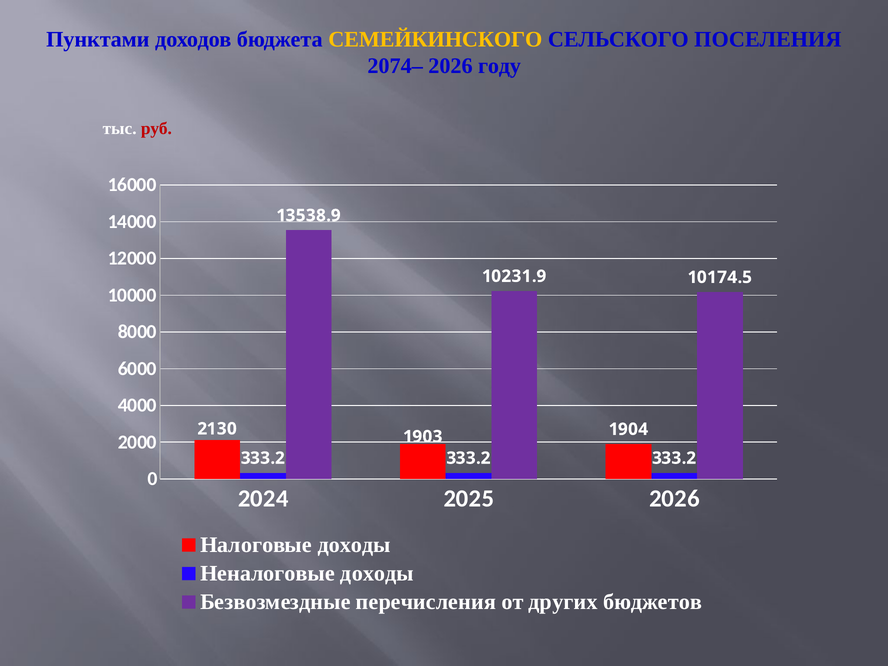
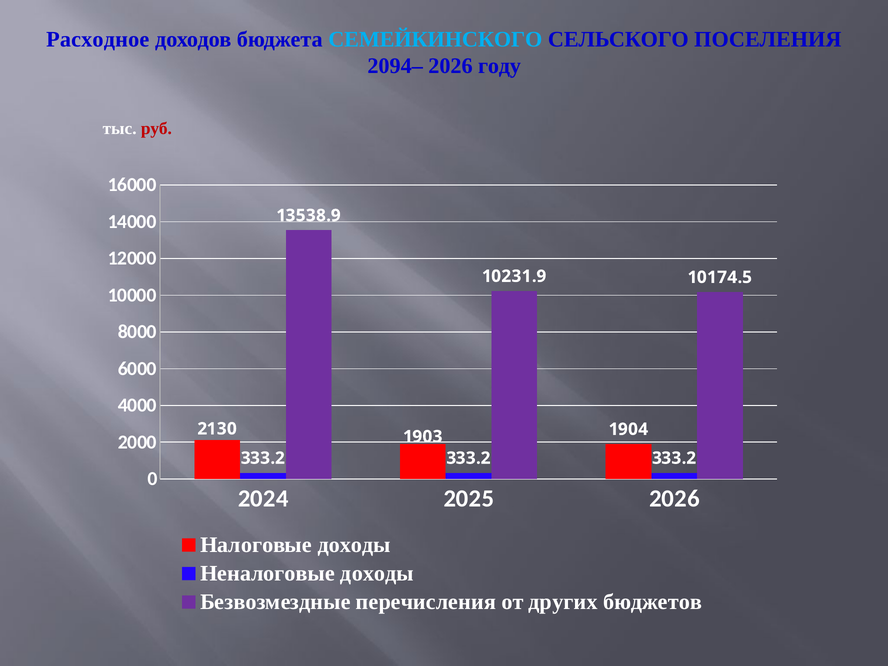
Пунктами: Пунктами -> Расходное
СЕМЕЙКИНСКОГО colour: yellow -> light blue
2074–: 2074– -> 2094–
